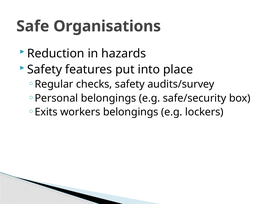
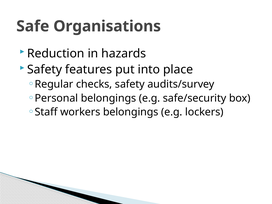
Exits: Exits -> Staff
